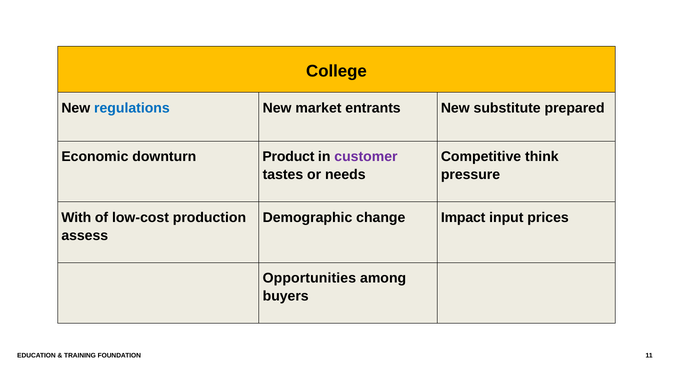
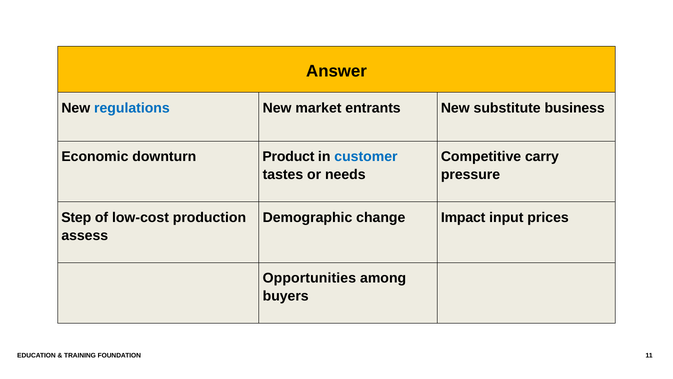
College: College -> Answer
prepared: prepared -> business
customer colour: purple -> blue
think: think -> carry
With: With -> Step
